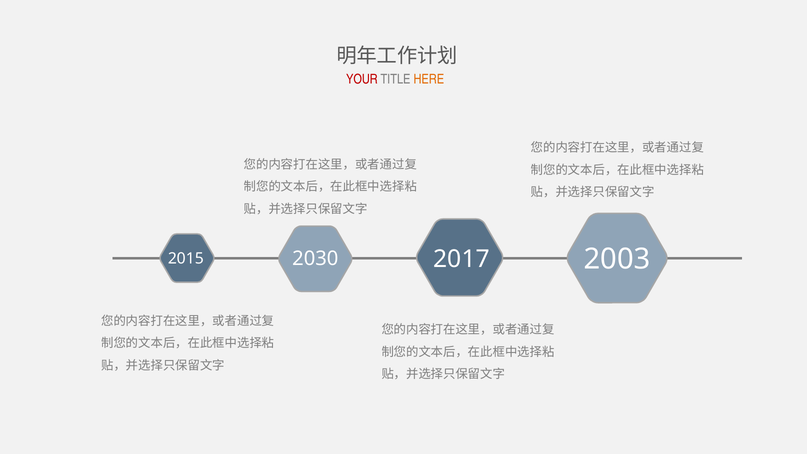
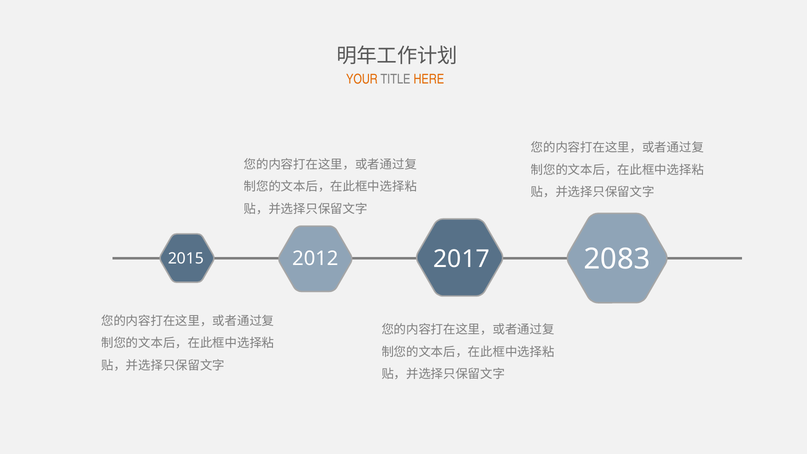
YOUR colour: red -> orange
2030: 2030 -> 2012
2003: 2003 -> 2083
